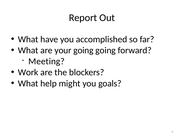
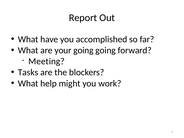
Work: Work -> Tasks
goals: goals -> work
